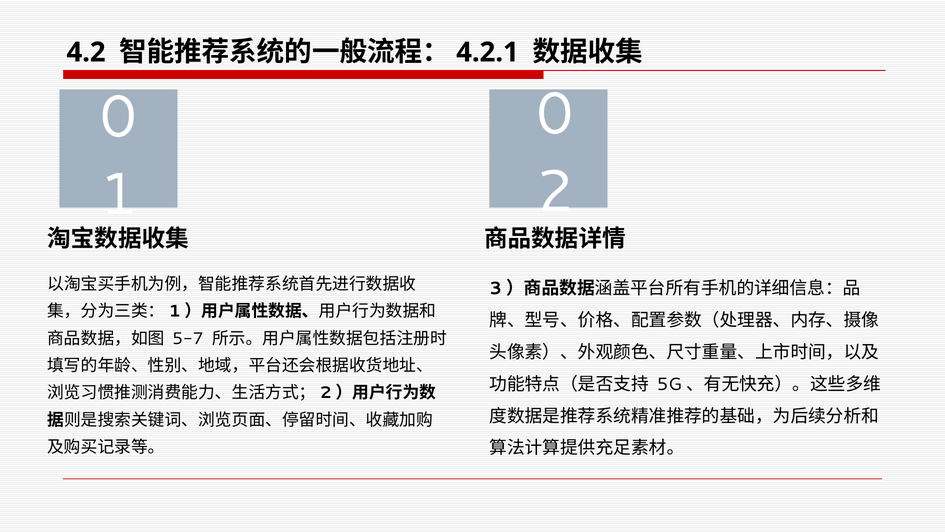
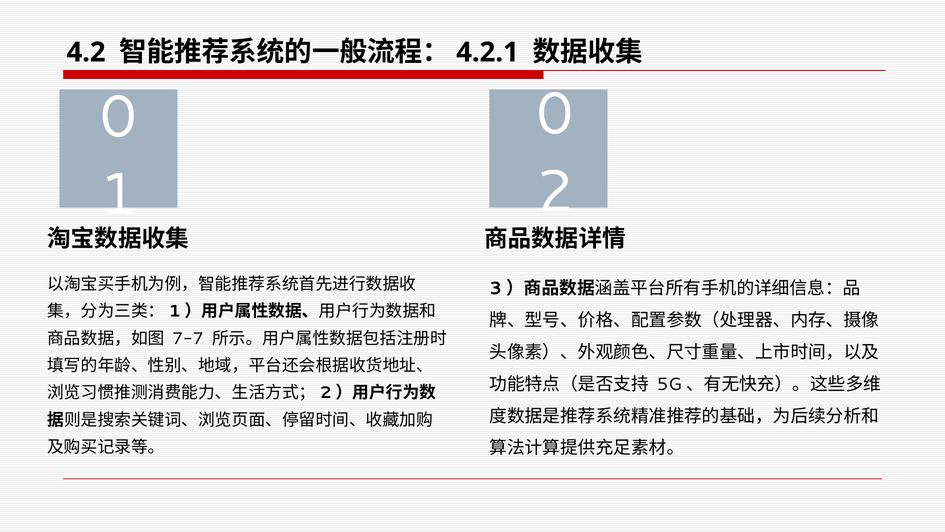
5-7: 5-7 -> 7-7
